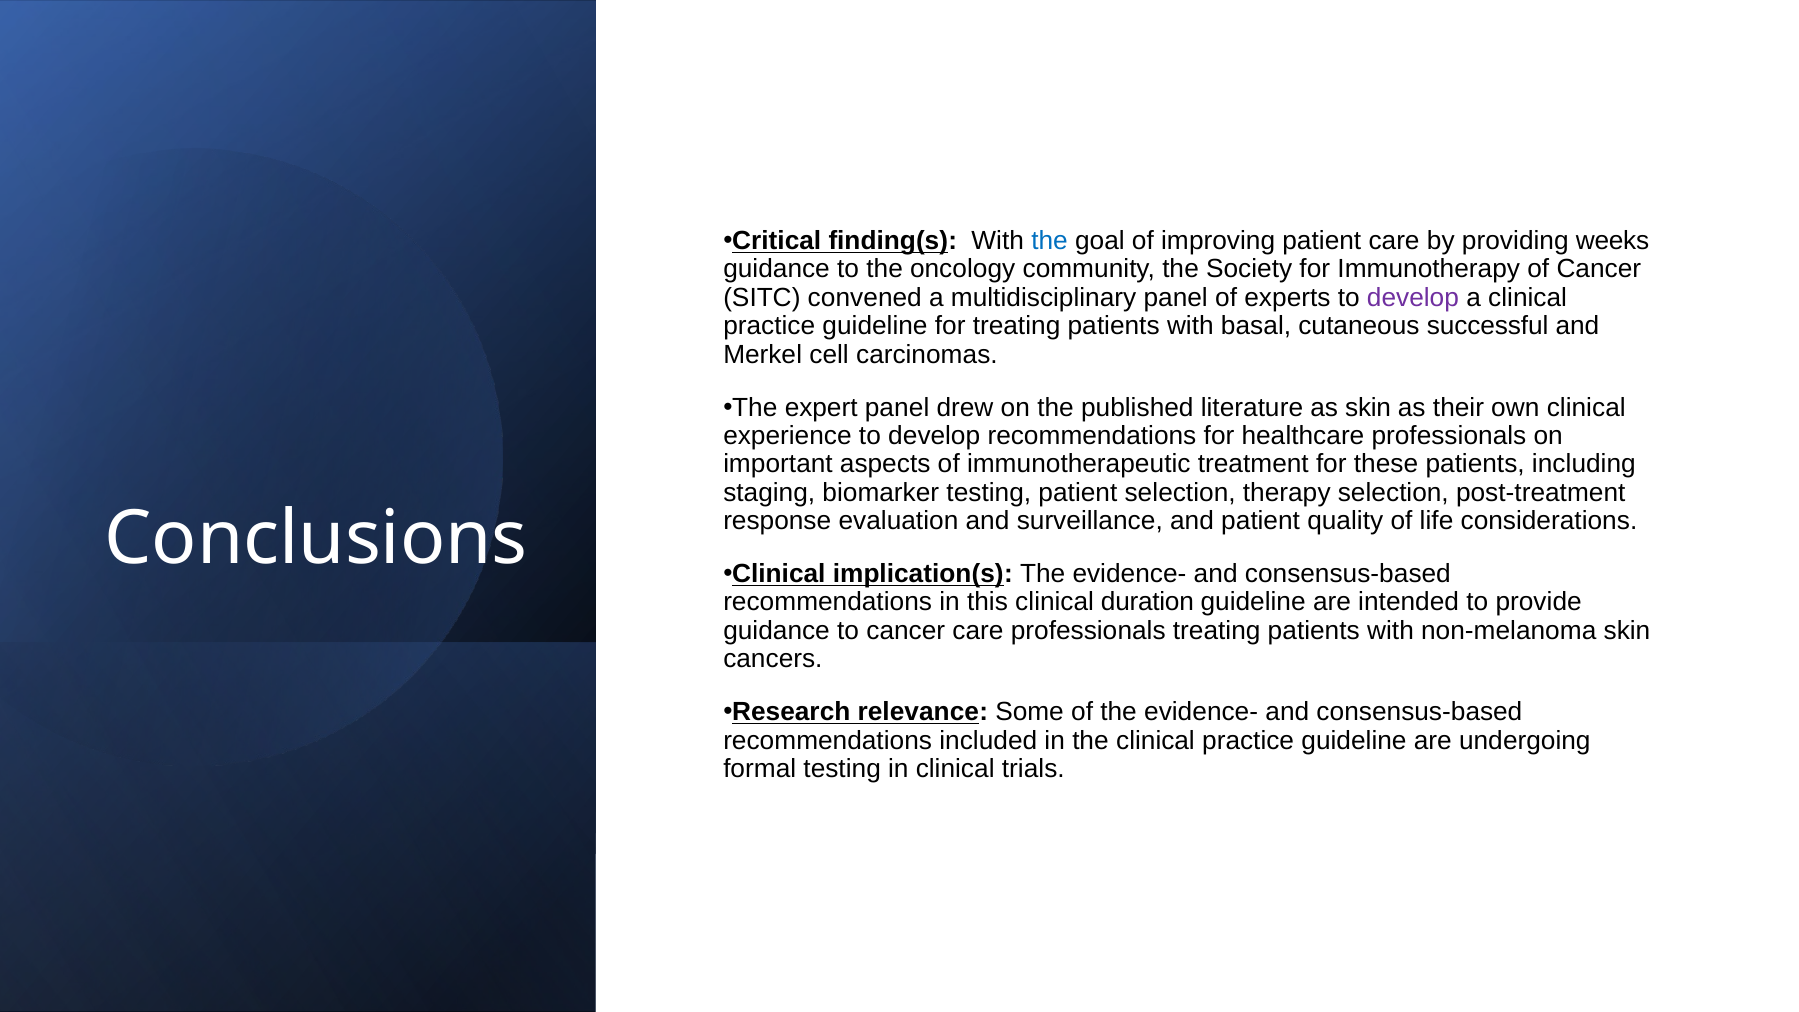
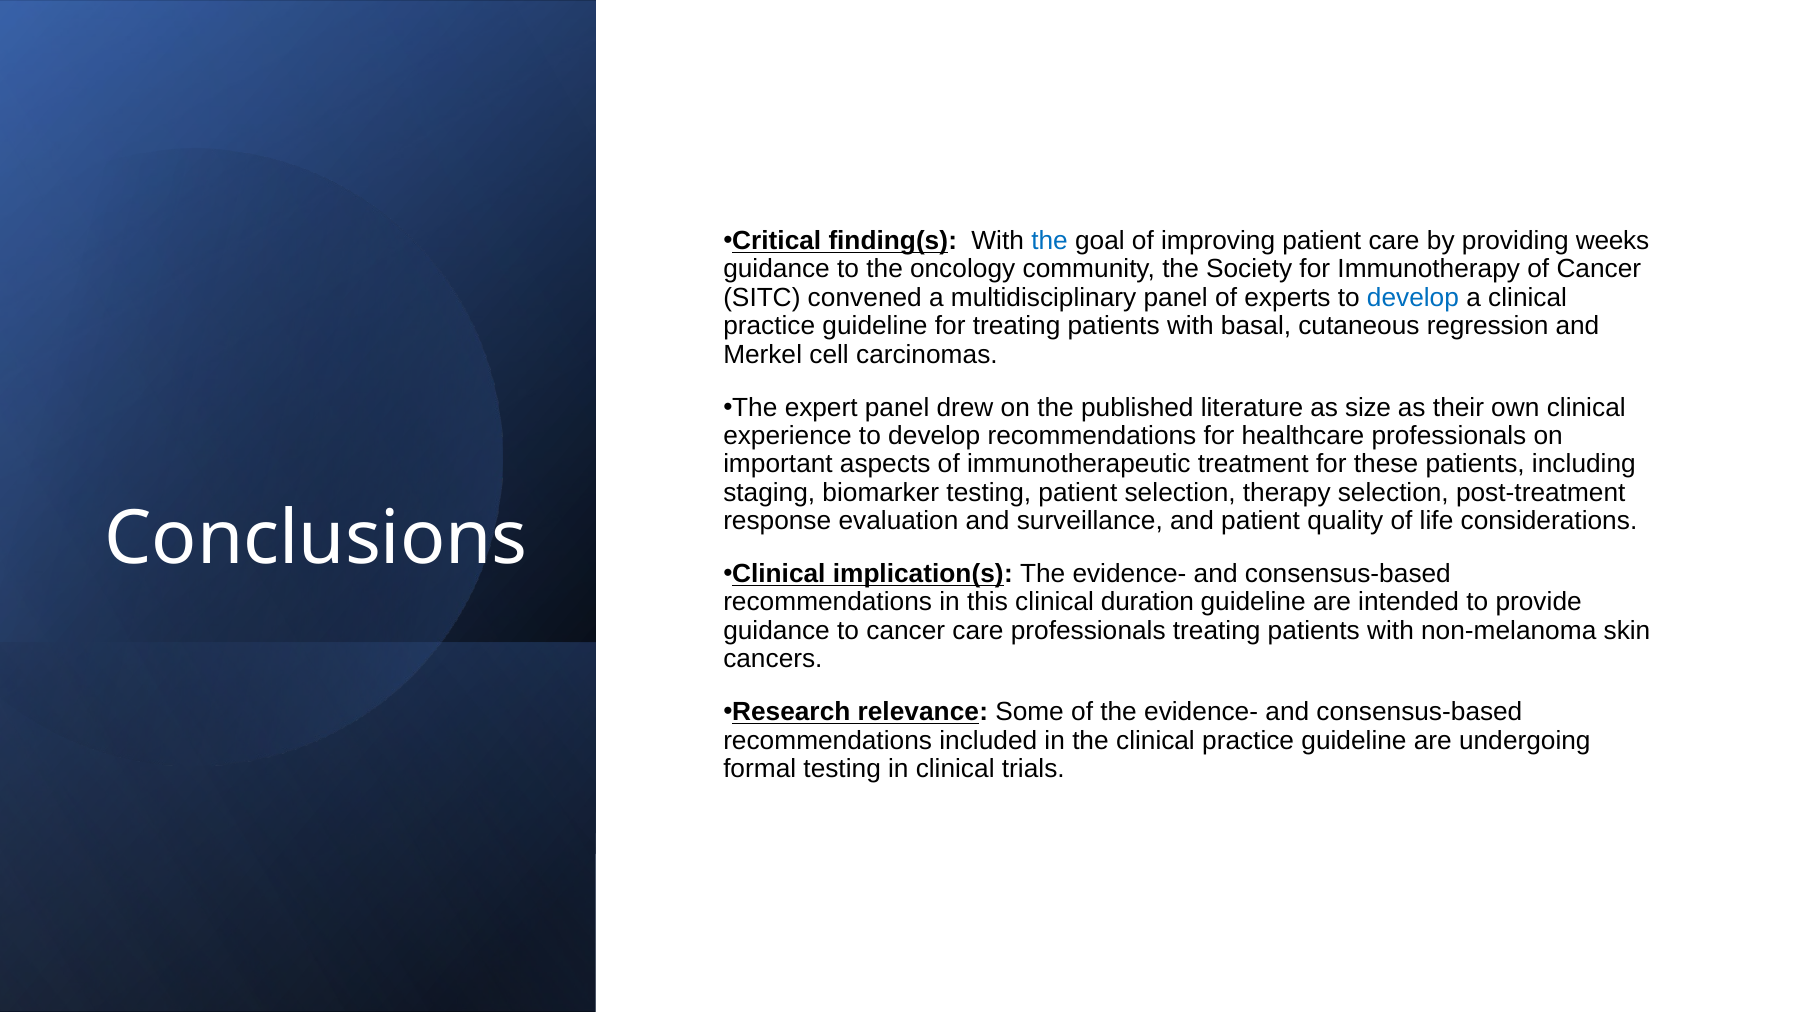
develop at (1413, 298) colour: purple -> blue
successful: successful -> regression
as skin: skin -> size
